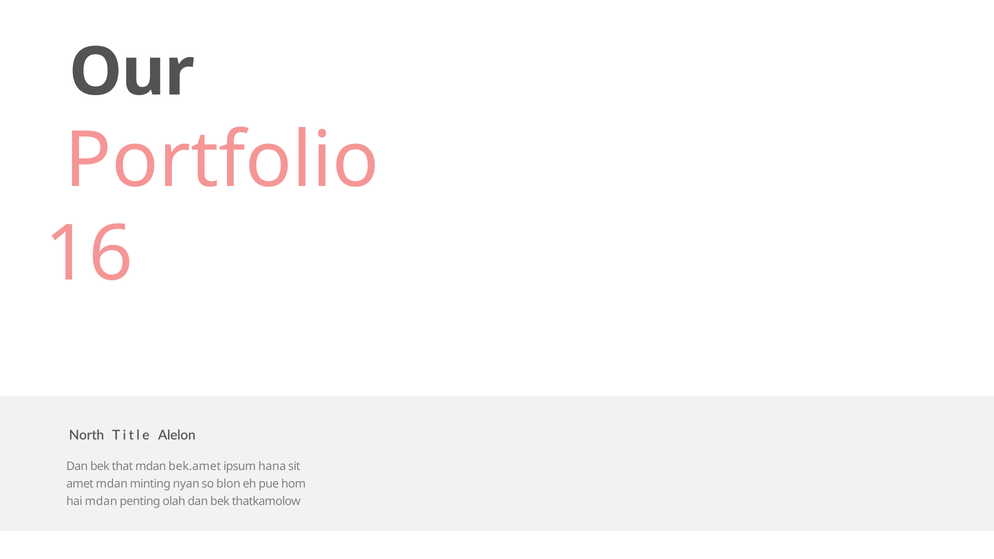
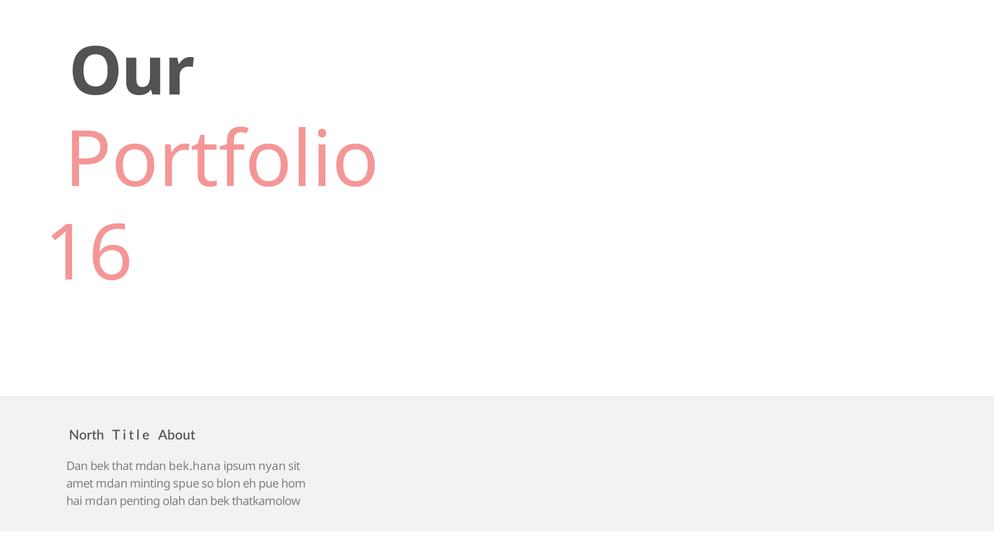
Alelon: Alelon -> About
bek.amet: bek.amet -> bek.hana
hana: hana -> nyan
nyan: nyan -> spue
